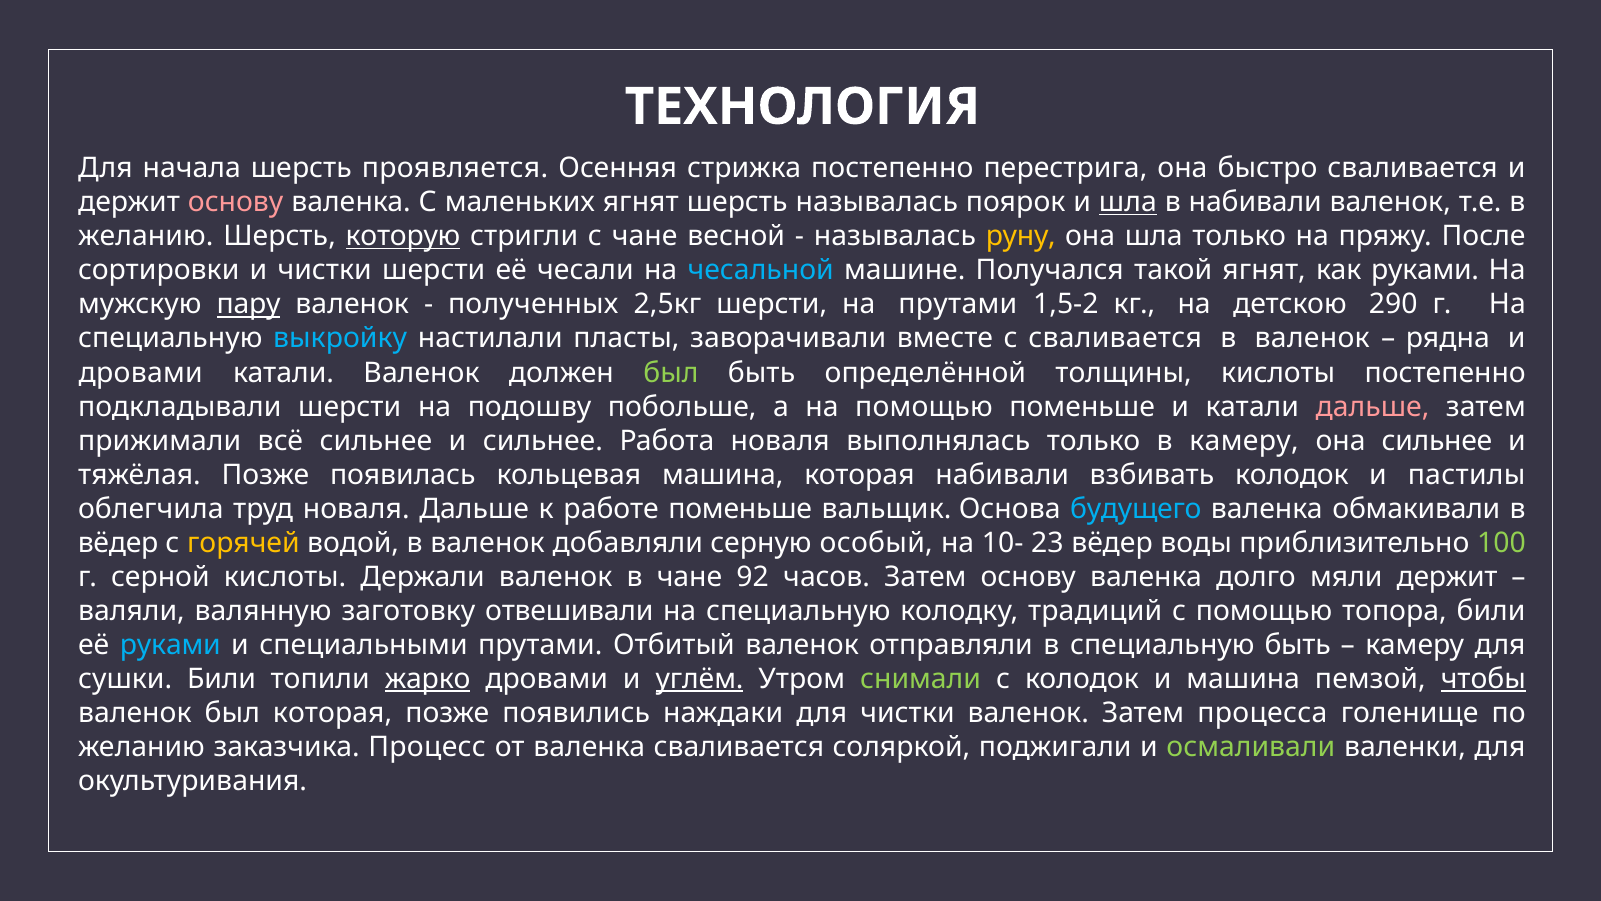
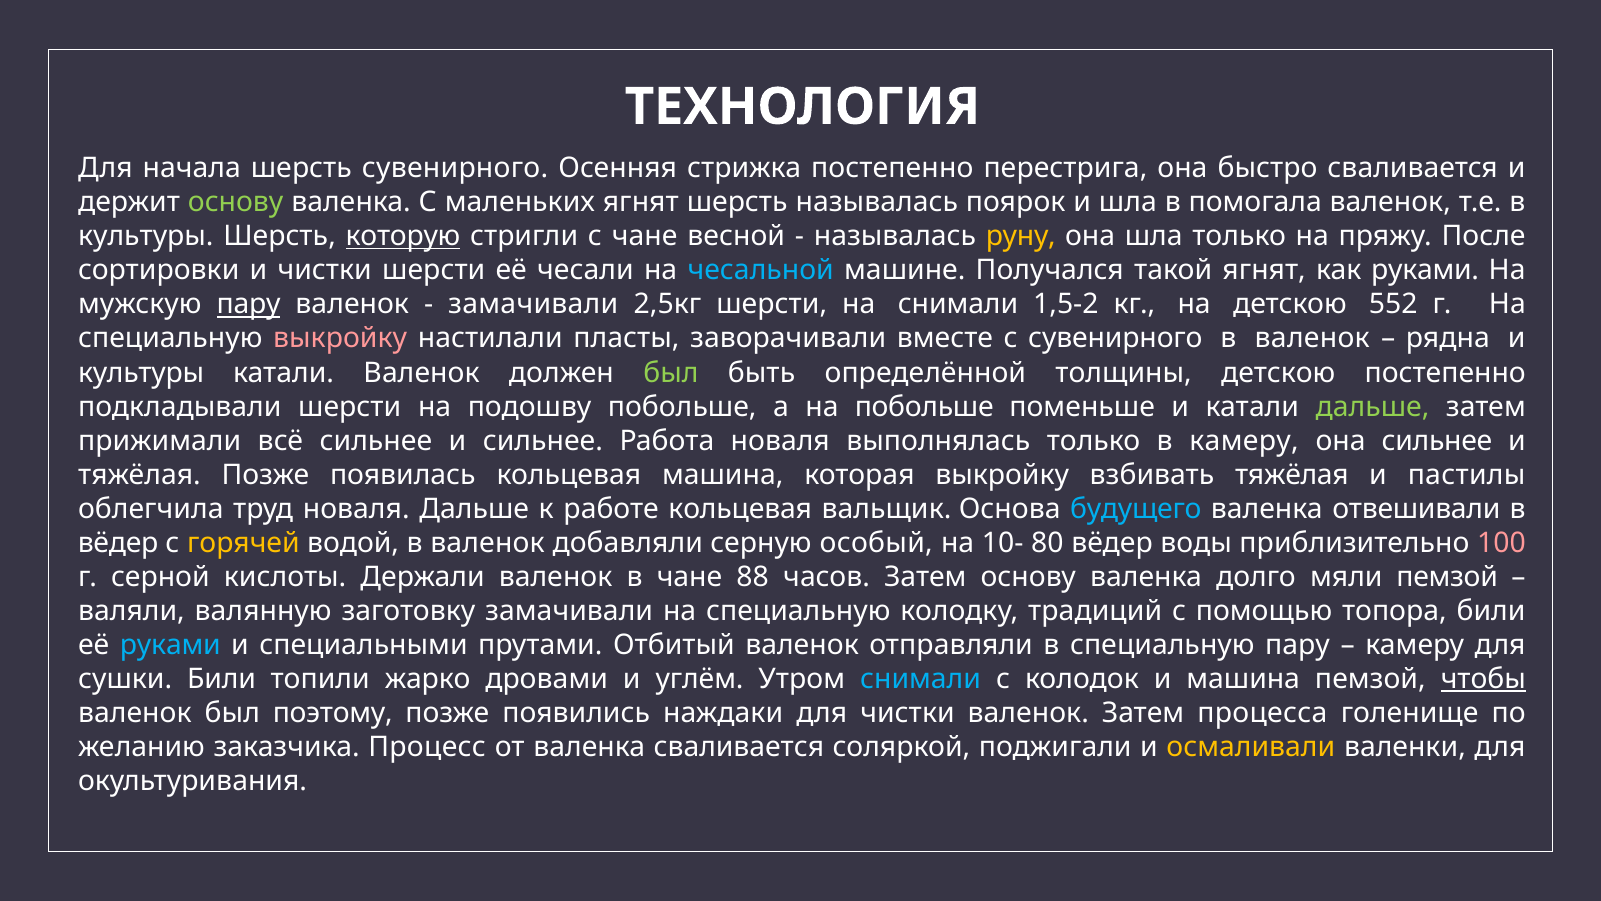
шерсть проявляется: проявляется -> сувенирного
основу at (236, 202) colour: pink -> light green
шла at (1128, 202) underline: present -> none
в набивали: набивали -> помогала
желанию at (146, 236): желанию -> культуры
полученных at (533, 304): полученных -> замачивали
на прутами: прутами -> снимали
290: 290 -> 552
выкройку at (340, 338) colour: light blue -> pink
с сваливается: сваливается -> сувенирного
дровами at (141, 372): дровами -> культуры
толщины кислоты: кислоты -> детскою
на помощью: помощью -> побольше
дальше at (1372, 407) colour: pink -> light green
которая набивали: набивали -> выкройку
взбивать колодок: колодок -> тяжёлая
работе поменьше: поменьше -> кольцевая
обмакивали: обмакивали -> отвешивали
23: 23 -> 80
100 colour: light green -> pink
92: 92 -> 88
мяли держит: держит -> пемзой
заготовку отвешивали: отвешивали -> замачивали
специальную быть: быть -> пару
жарко underline: present -> none
углём underline: present -> none
снимали at (921, 679) colour: light green -> light blue
был которая: которая -> поэтому
осмаливали colour: light green -> yellow
